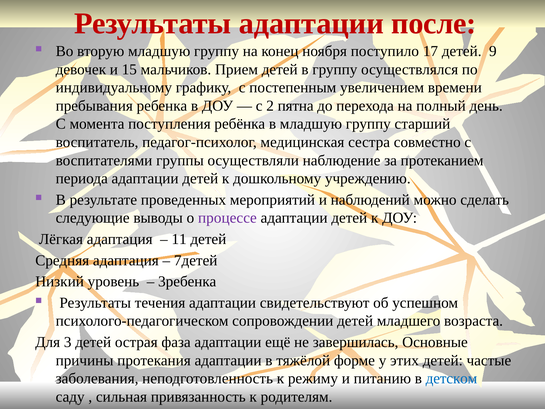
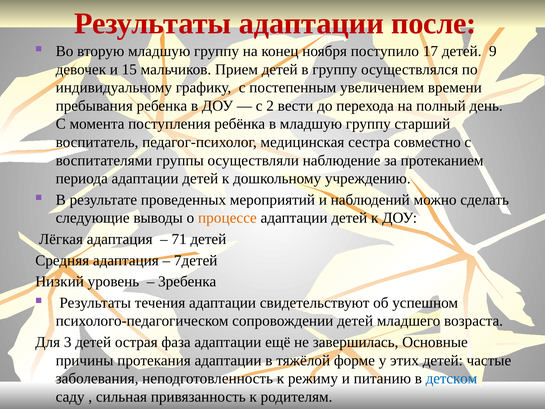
пятна: пятна -> вести
процессе colour: purple -> orange
11: 11 -> 71
